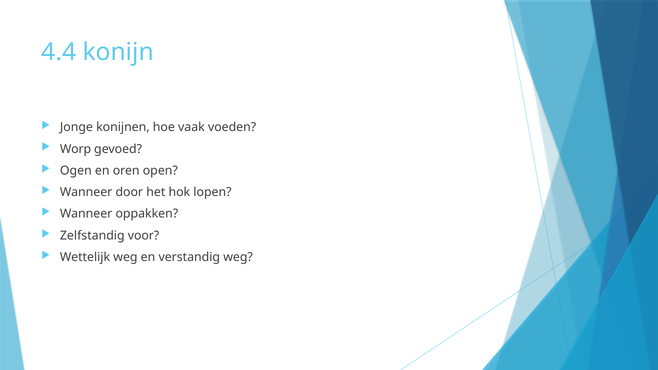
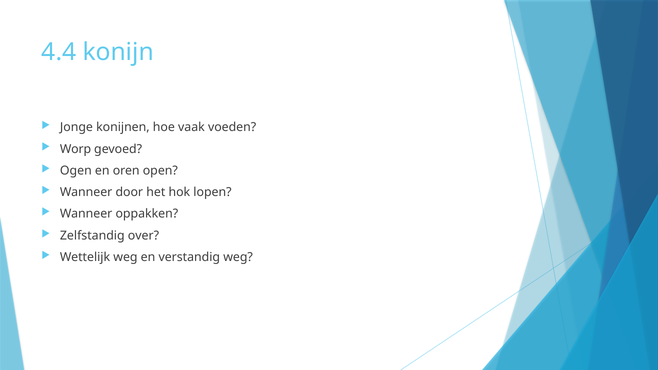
voor: voor -> over
